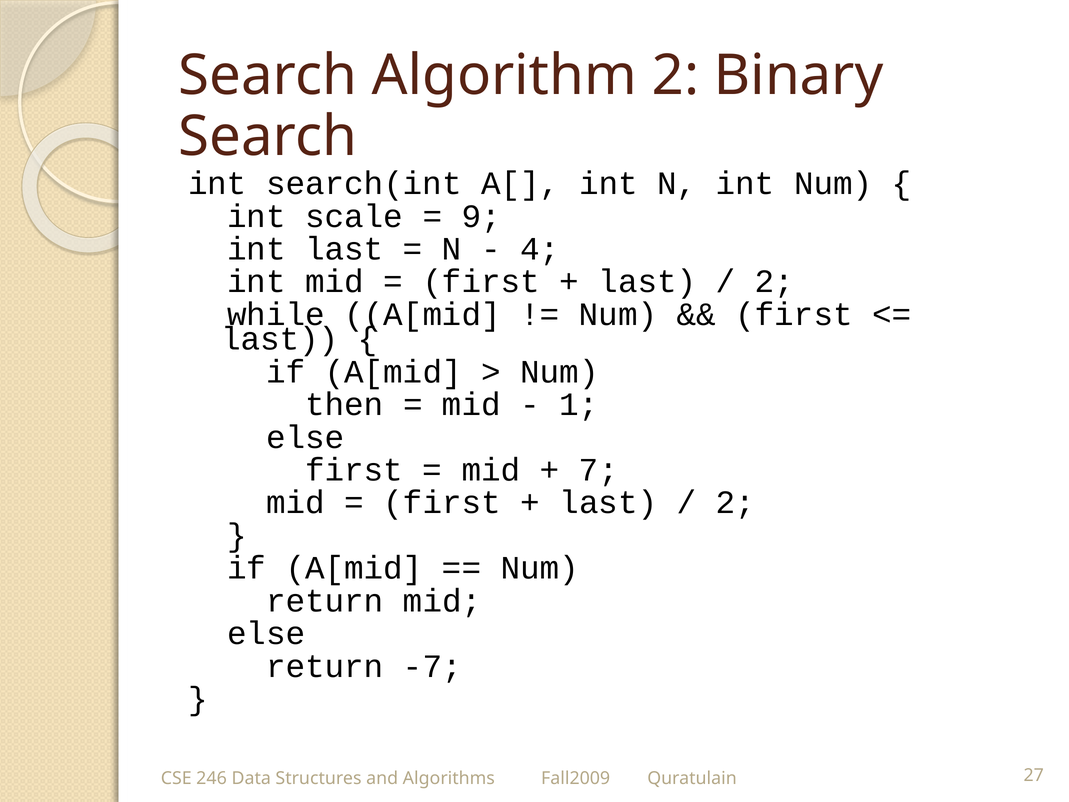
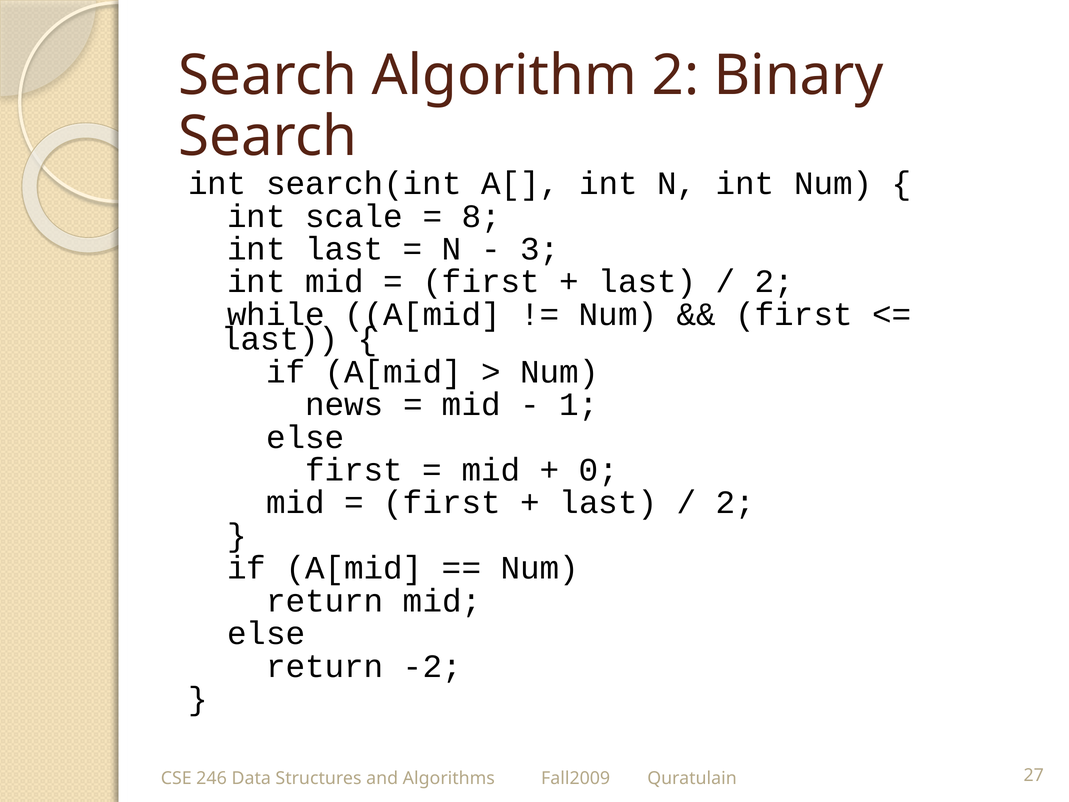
9: 9 -> 8
4: 4 -> 3
then: then -> news
7: 7 -> 0
-7: -7 -> -2
